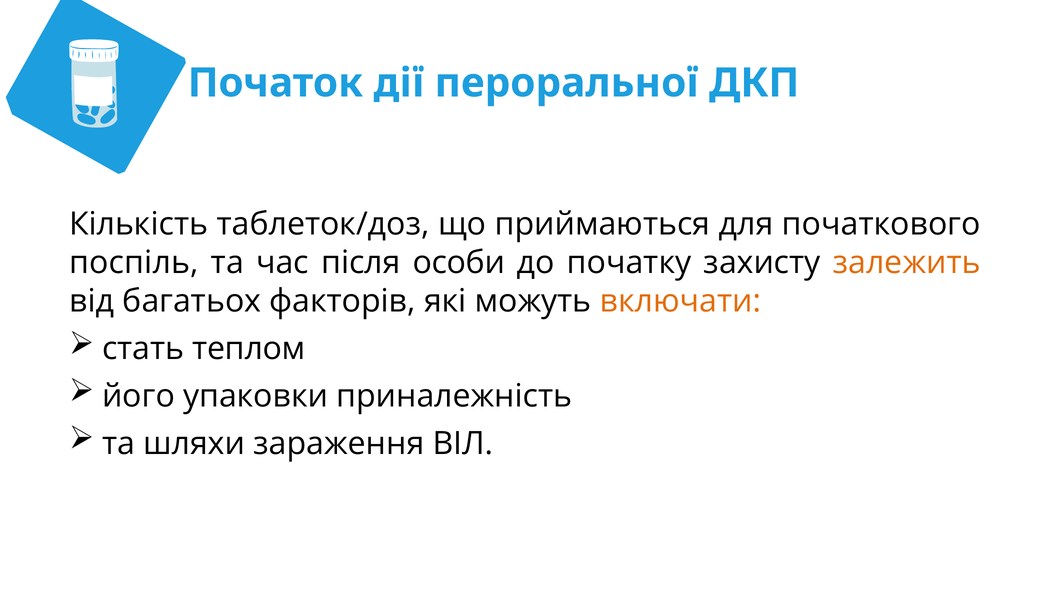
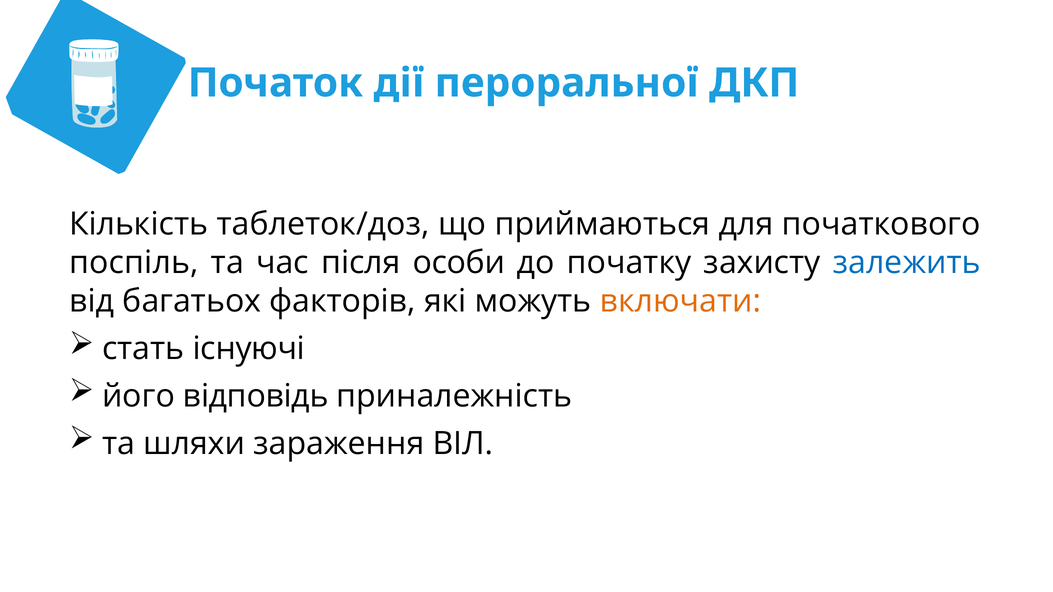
залежить colour: orange -> blue
теплом: теплом -> існуючі
упаковки: упаковки -> відповідь
